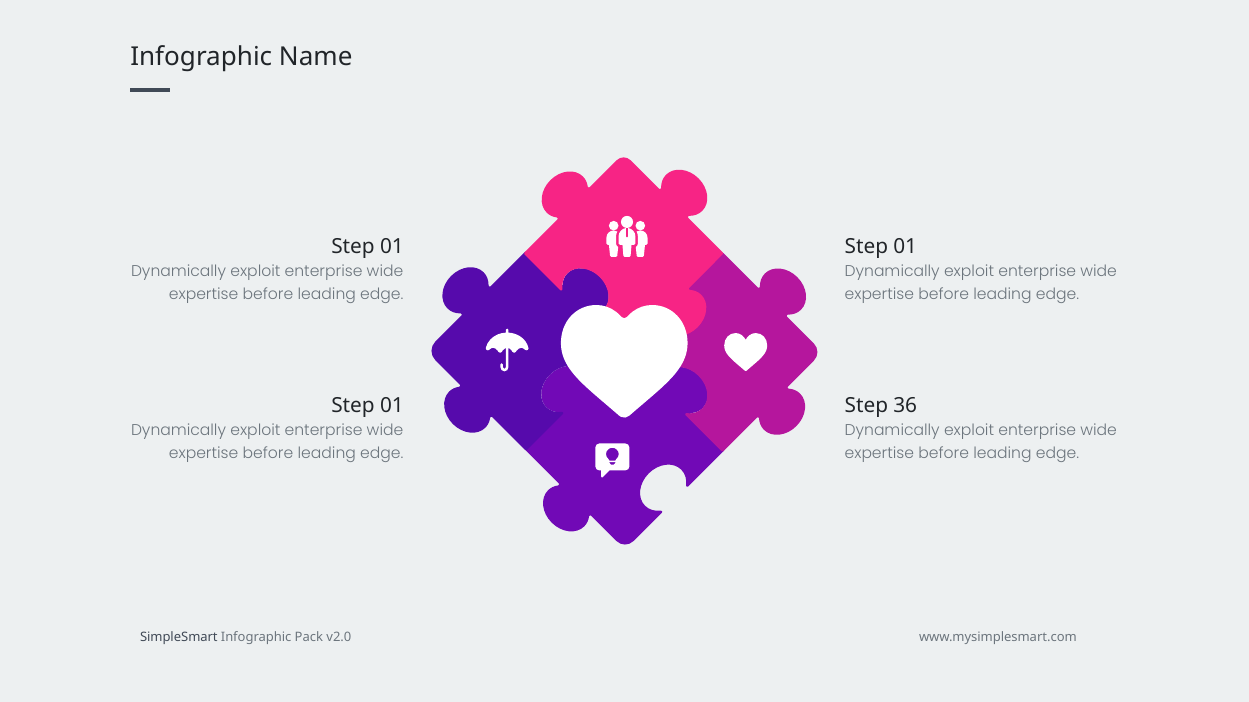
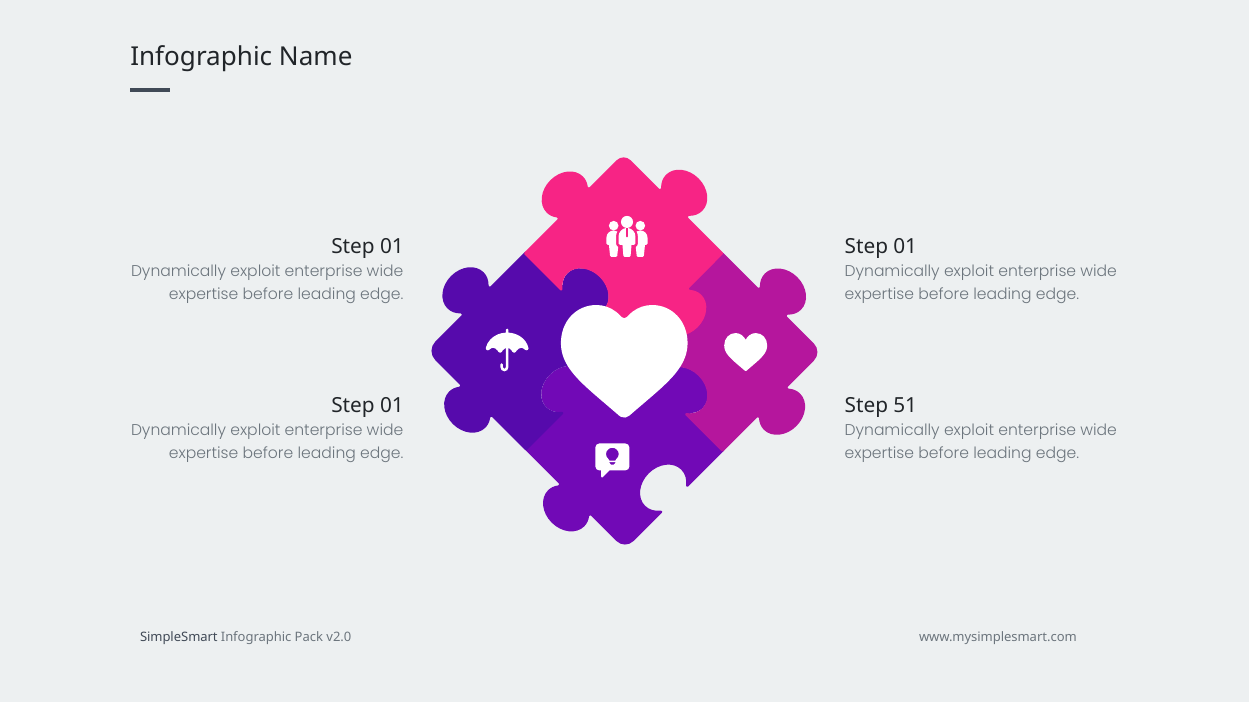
36: 36 -> 51
